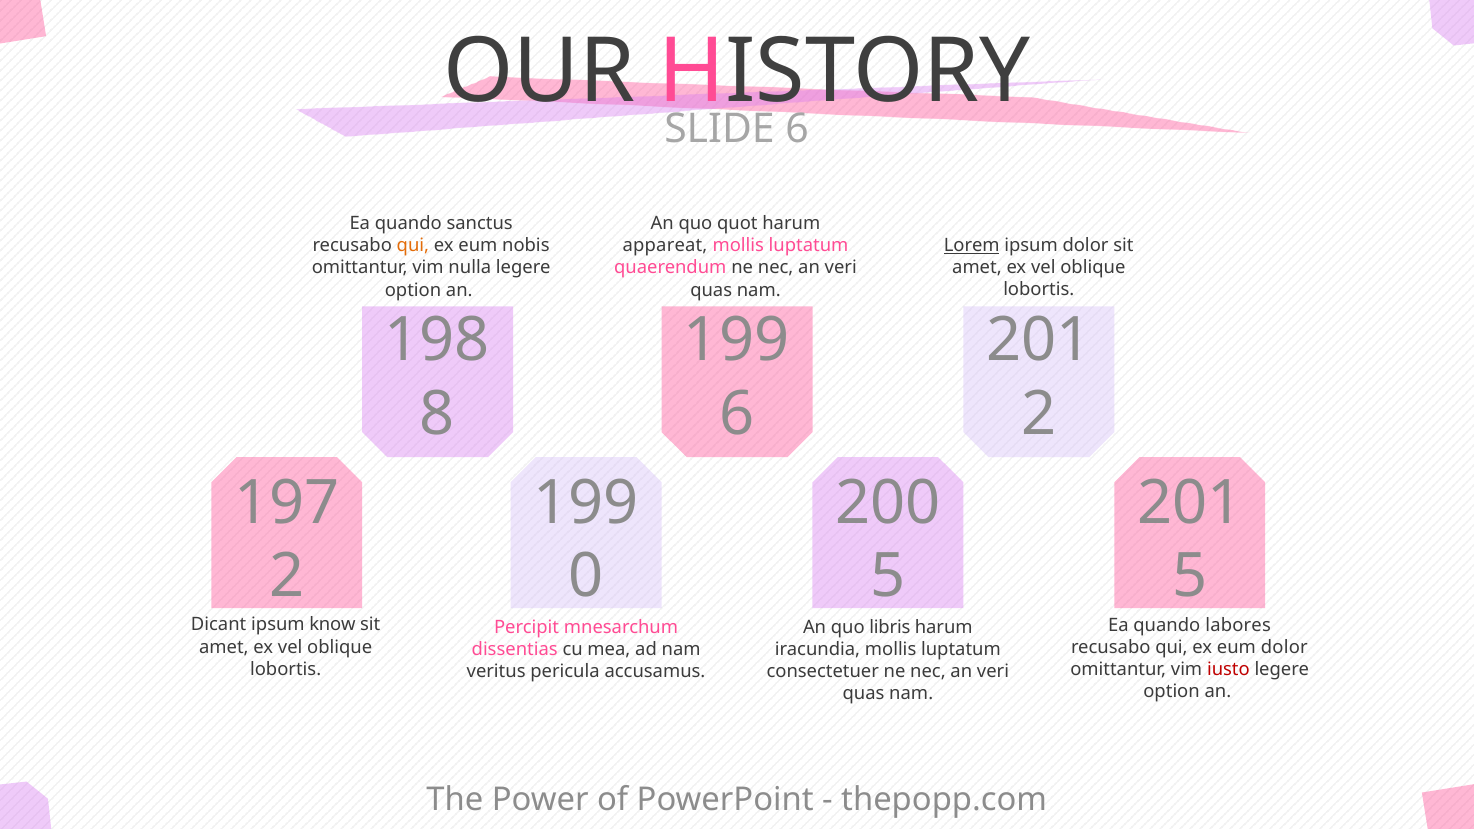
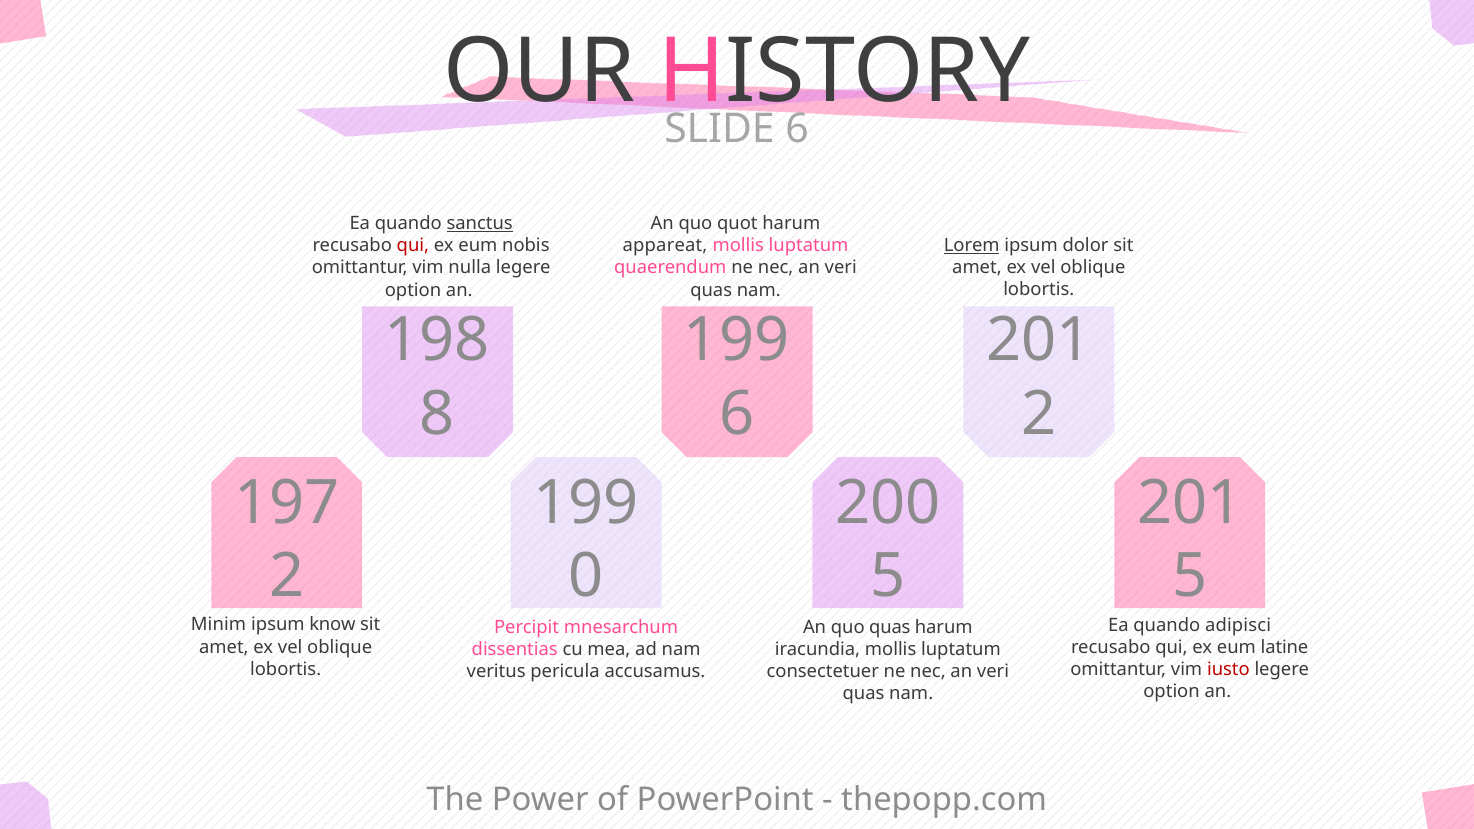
sanctus underline: none -> present
qui at (413, 246) colour: orange -> red
Dicant: Dicant -> Minim
labores: labores -> adipisci
quo libris: libris -> quas
eum dolor: dolor -> latine
